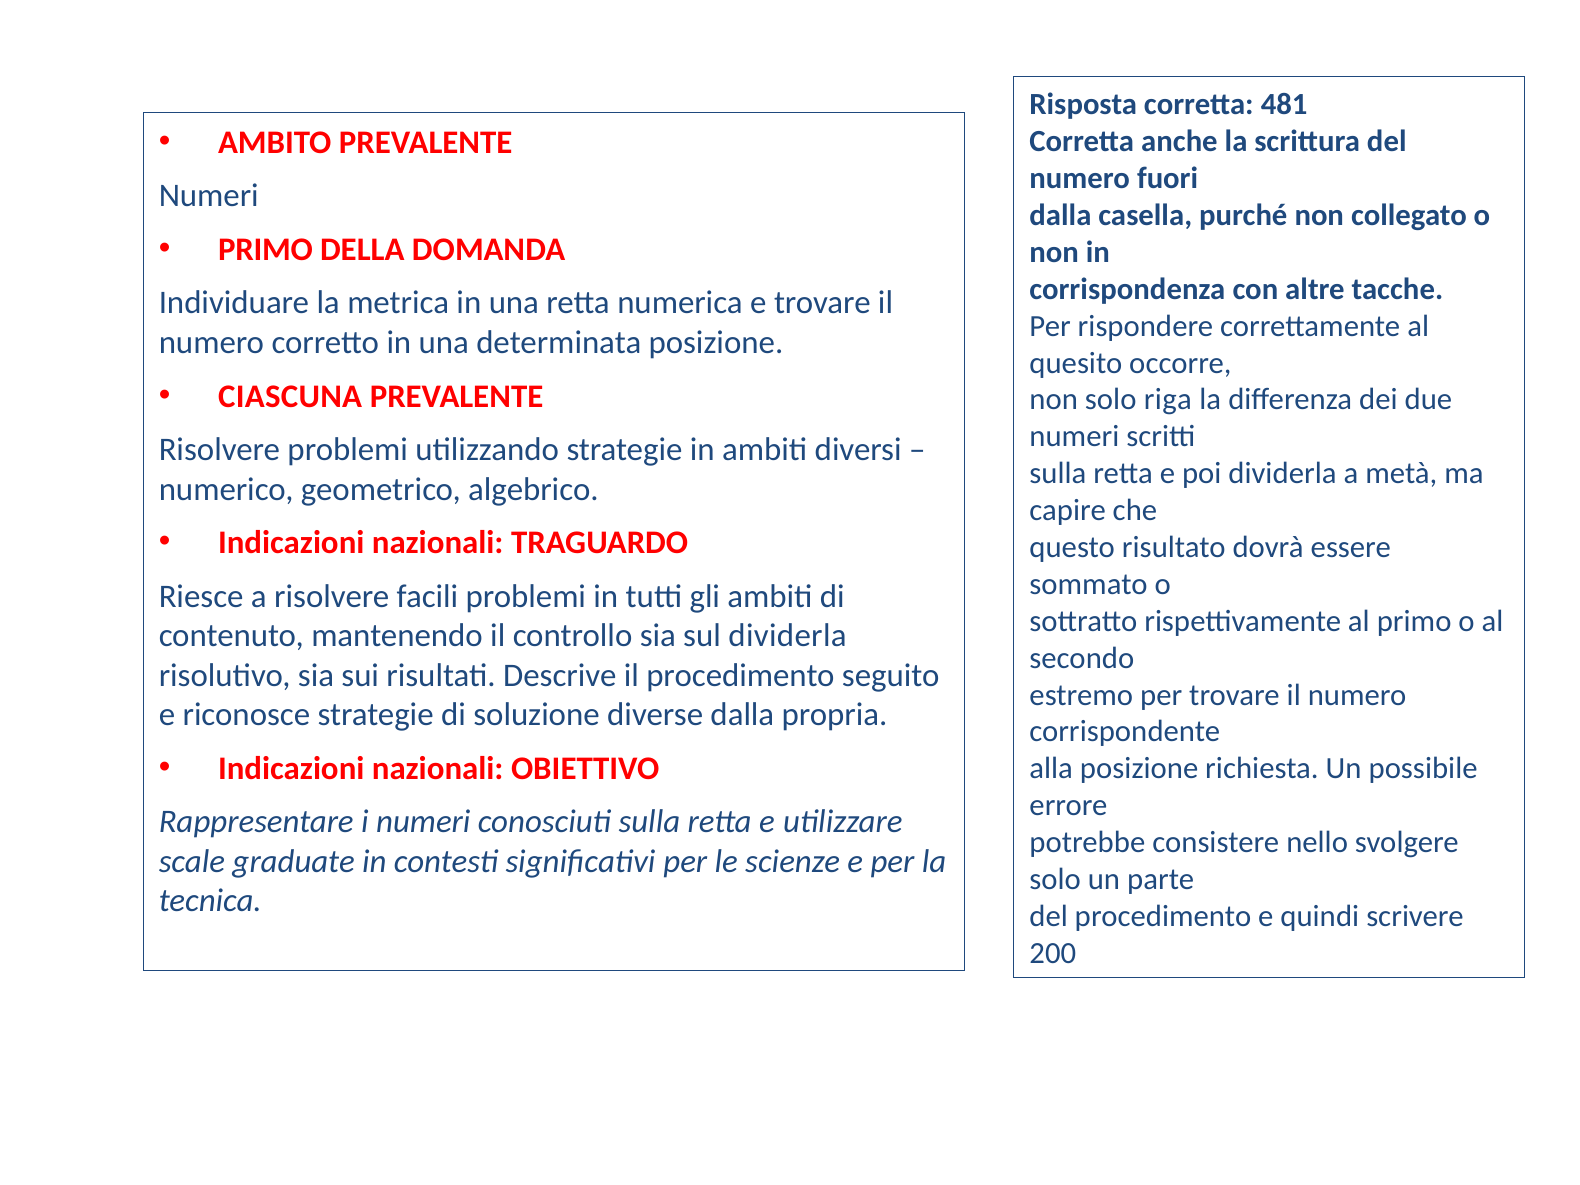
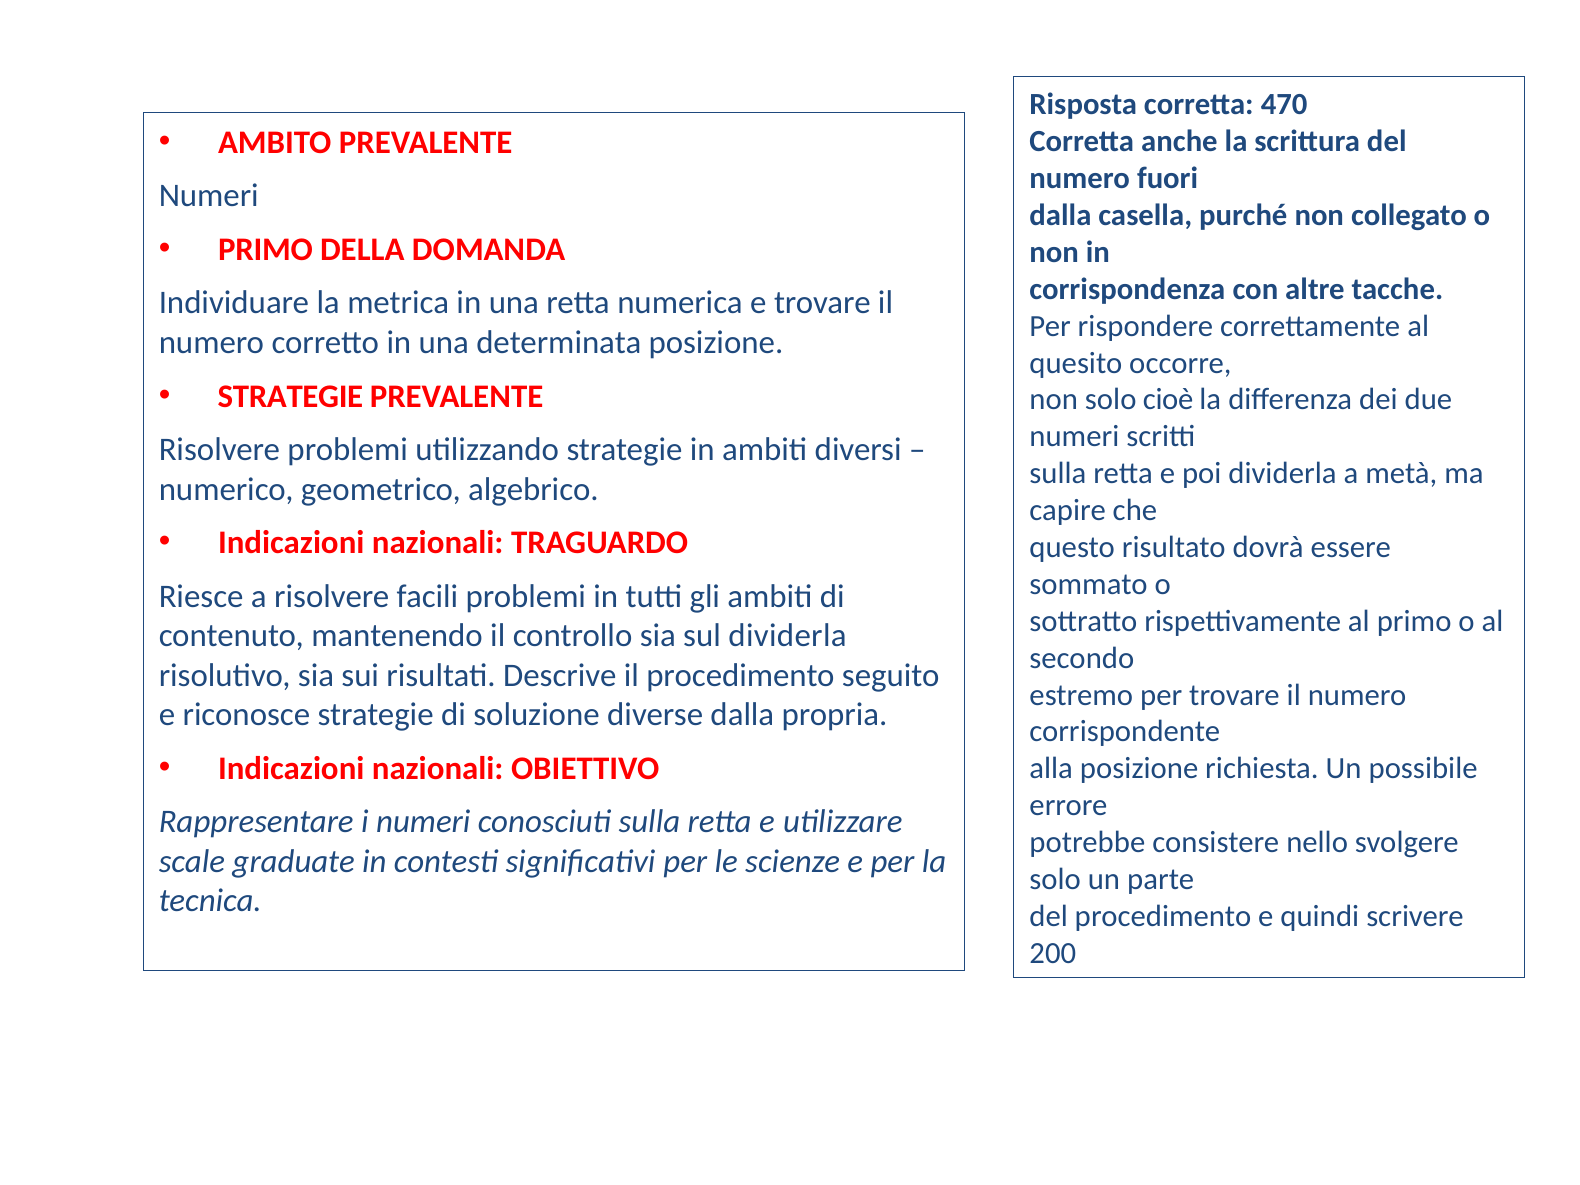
481: 481 -> 470
CIASCUNA at (290, 396): CIASCUNA -> STRATEGIE
riga: riga -> cioè
